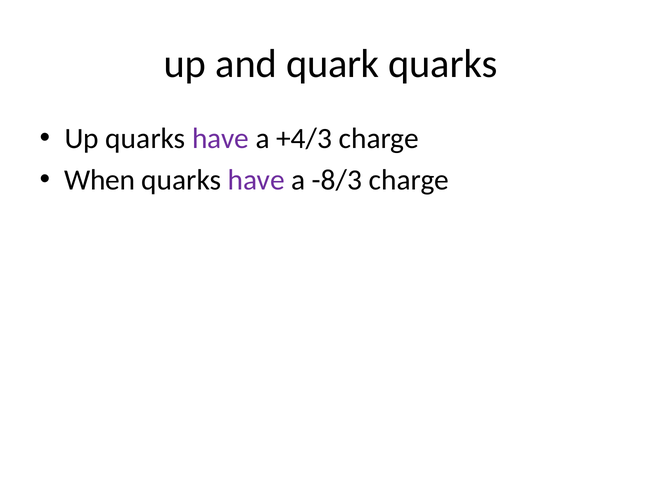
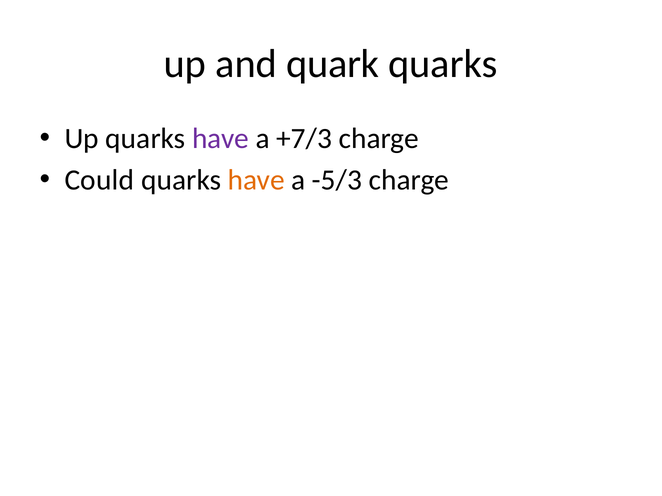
+4/3: +4/3 -> +7/3
When: When -> Could
have at (256, 180) colour: purple -> orange
-8/3: -8/3 -> -5/3
